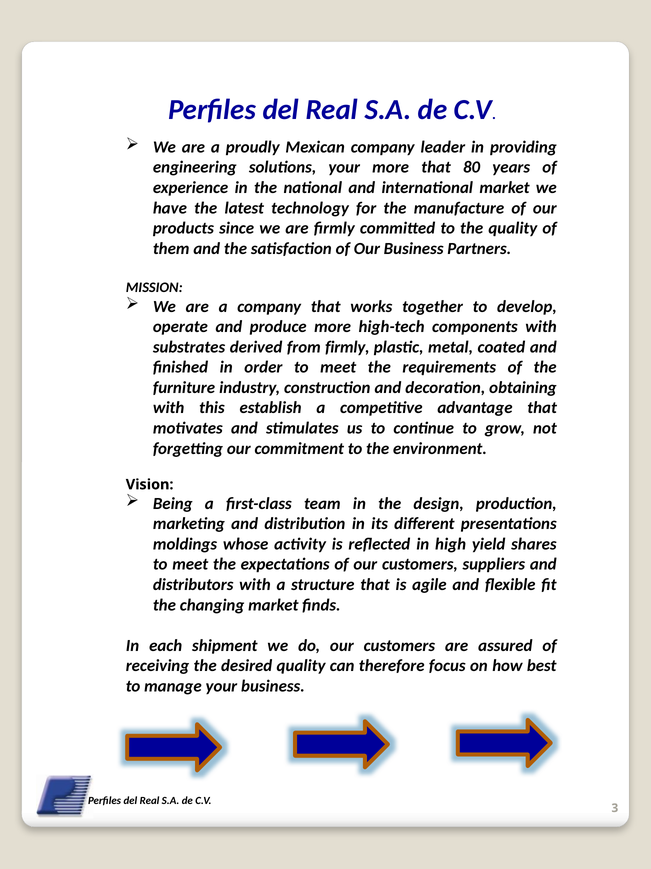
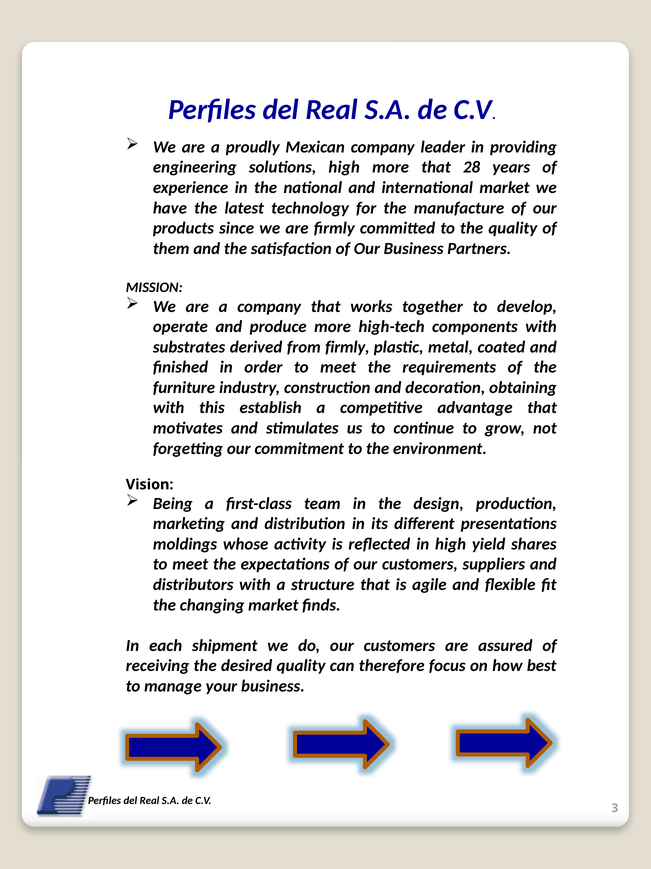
solutions your: your -> high
80: 80 -> 28
